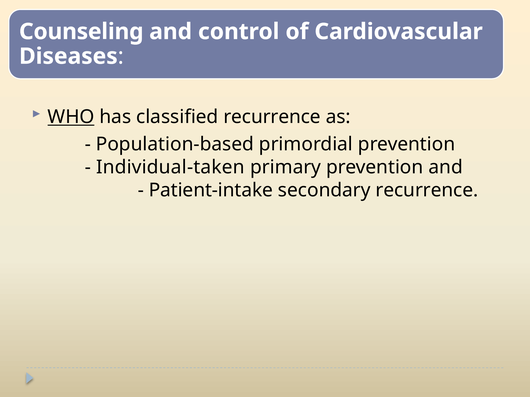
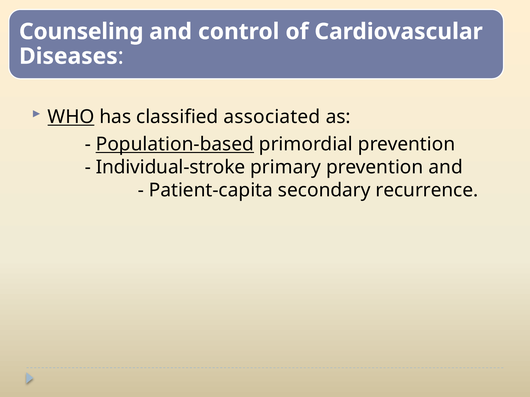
classified recurrence: recurrence -> associated
Population-based underline: none -> present
Individual-taken: Individual-taken -> Individual-stroke
Patient-intake: Patient-intake -> Patient-capita
